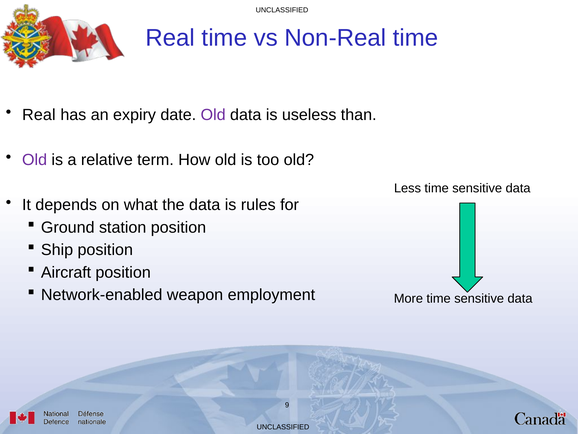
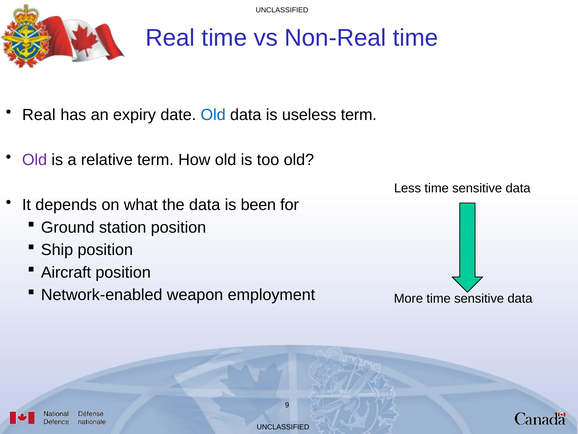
Old at (213, 115) colour: purple -> blue
useless than: than -> term
rules: rules -> been
